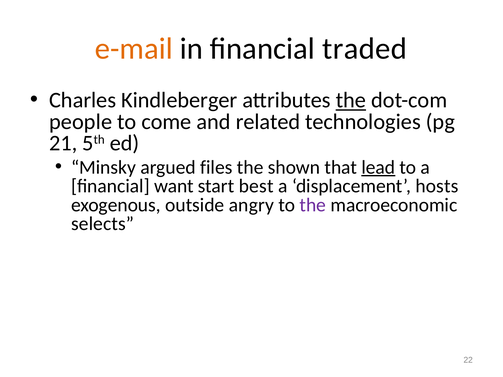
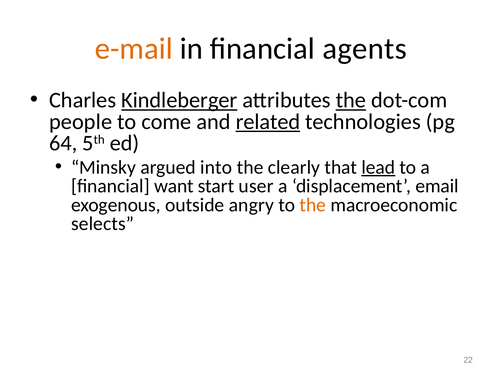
traded: traded -> agents
Kindleberger underline: none -> present
related underline: none -> present
21: 21 -> 64
files: files -> into
shown: shown -> clearly
best: best -> user
hosts: hosts -> email
the at (313, 205) colour: purple -> orange
